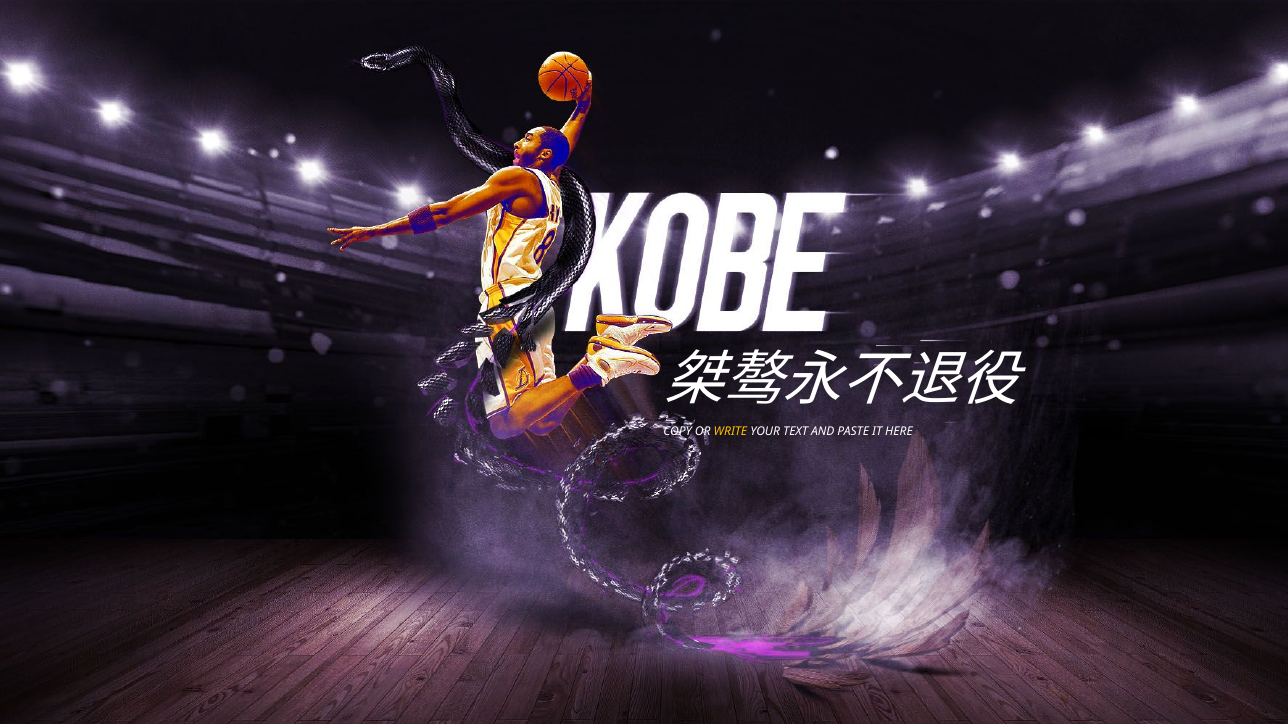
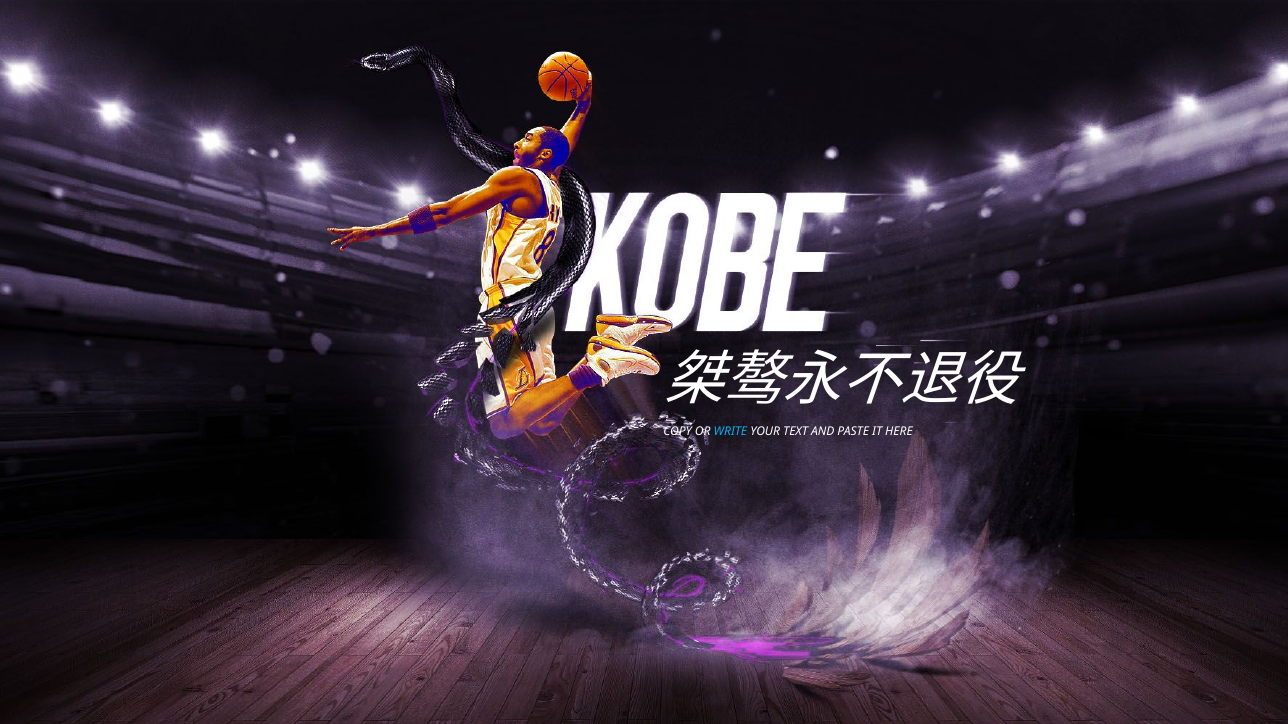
WRITE colour: yellow -> light blue
